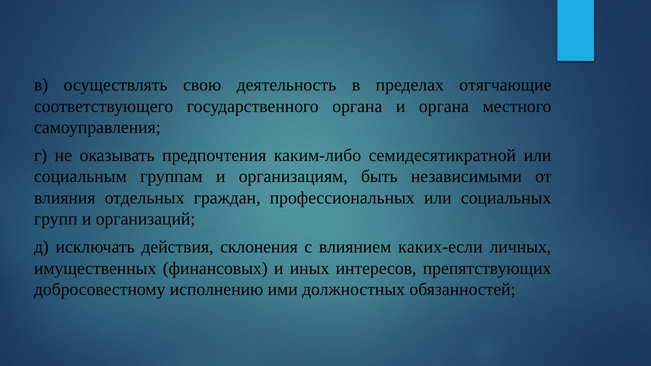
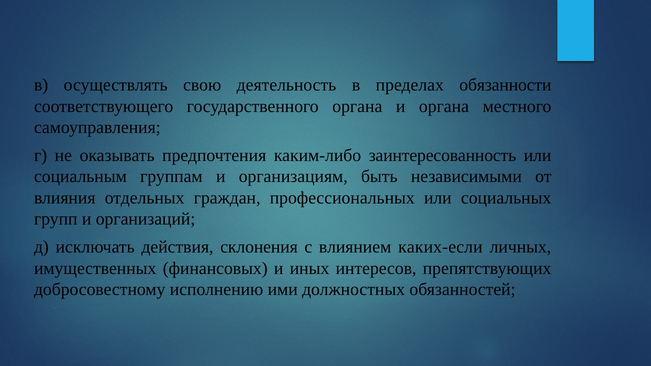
отягчающие: отягчающие -> обязанности
семидесятикратной: семидесятикратной -> заинтересованность
